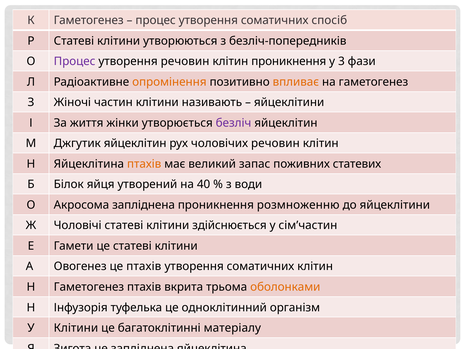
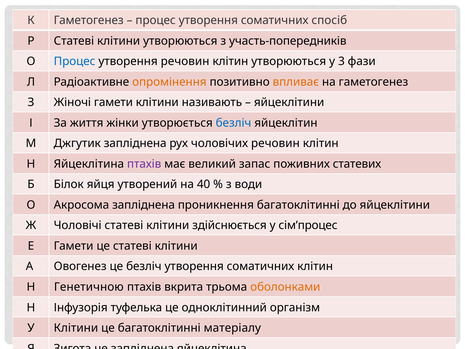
безліч-попередників: безліч-попередників -> участь-попередників
Процес at (75, 61) colour: purple -> blue
клітин проникнення: проникнення -> утворюються
Жіночі частин: частин -> гамети
безліч at (234, 123) colour: purple -> blue
Джгутик яйцеклітин: яйцеклітин -> запліднена
птахів at (144, 164) colour: orange -> purple
проникнення розмноженню: розмноженню -> багатоклітинні
сім’частин: сім’частин -> сім’процес
це птахів: птахів -> безліч
Н Гаметогенез: Гаметогенез -> Генетичною
